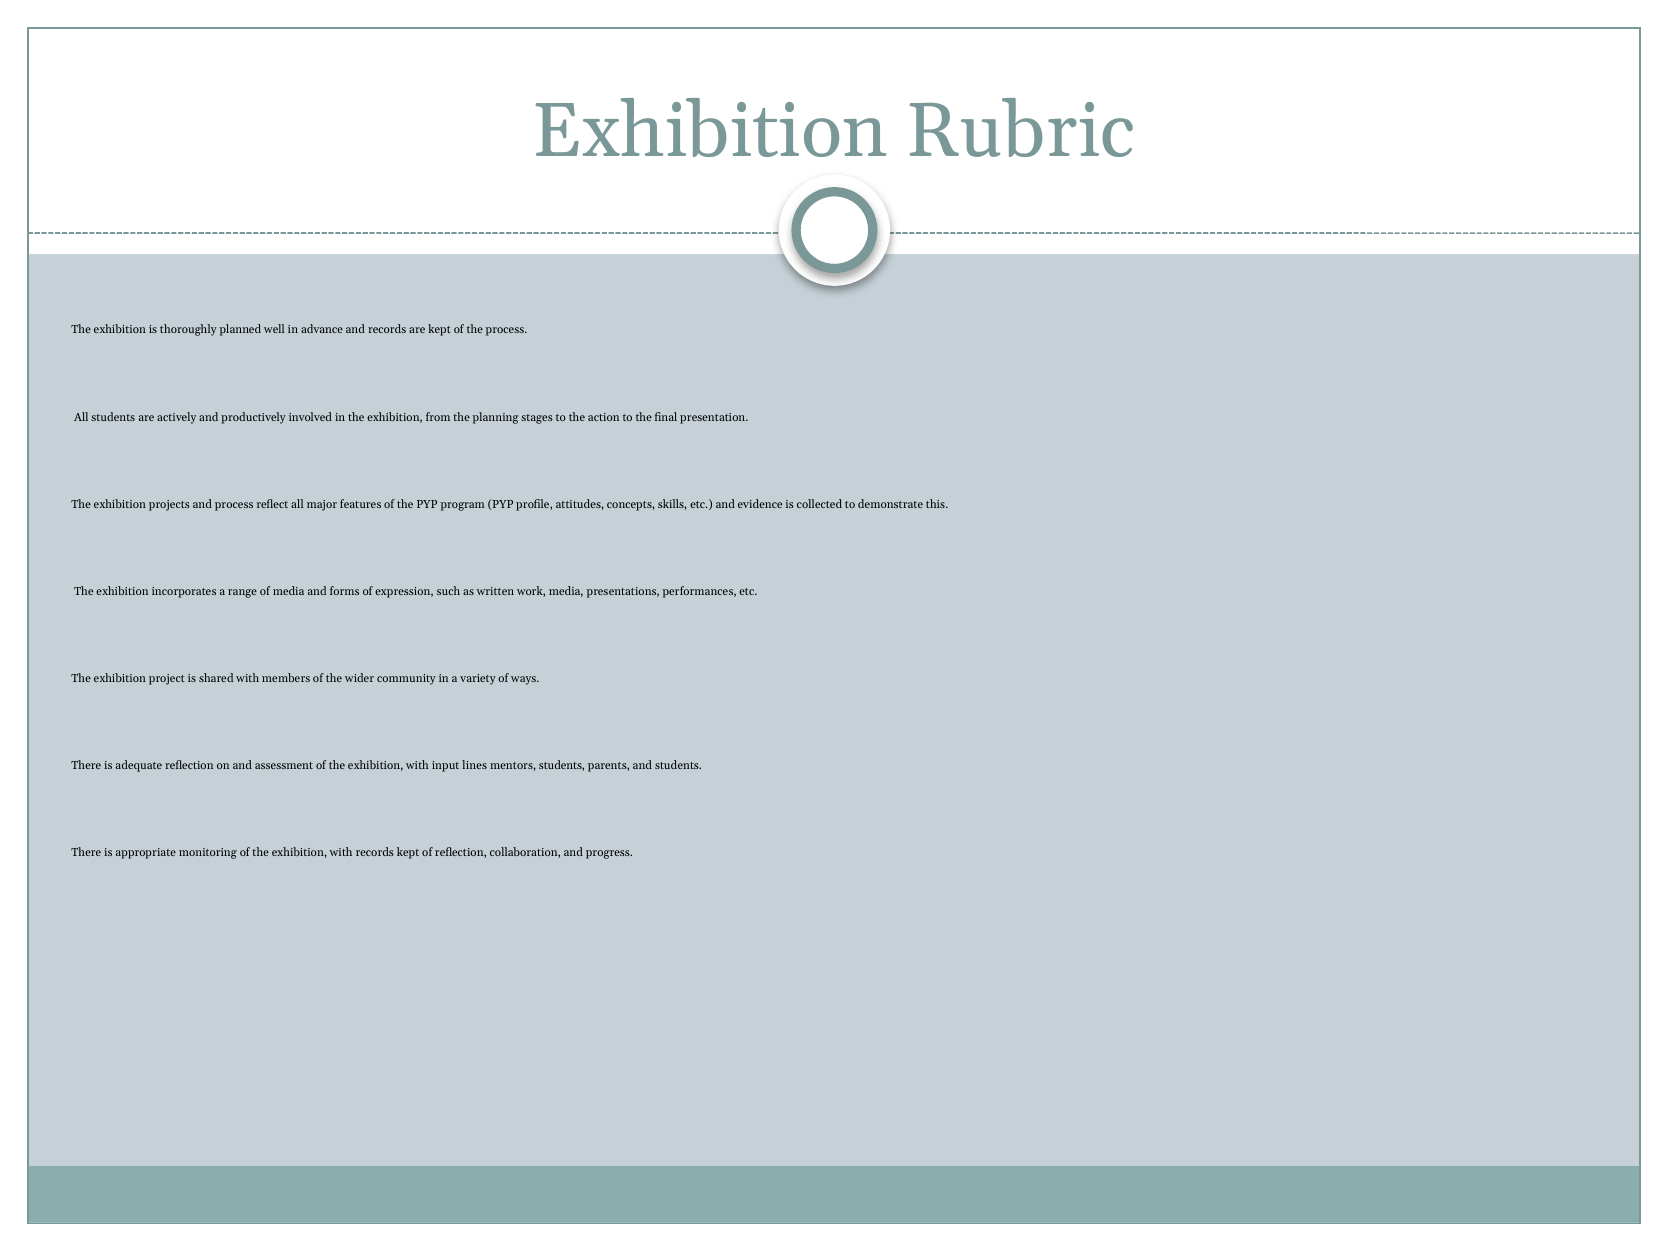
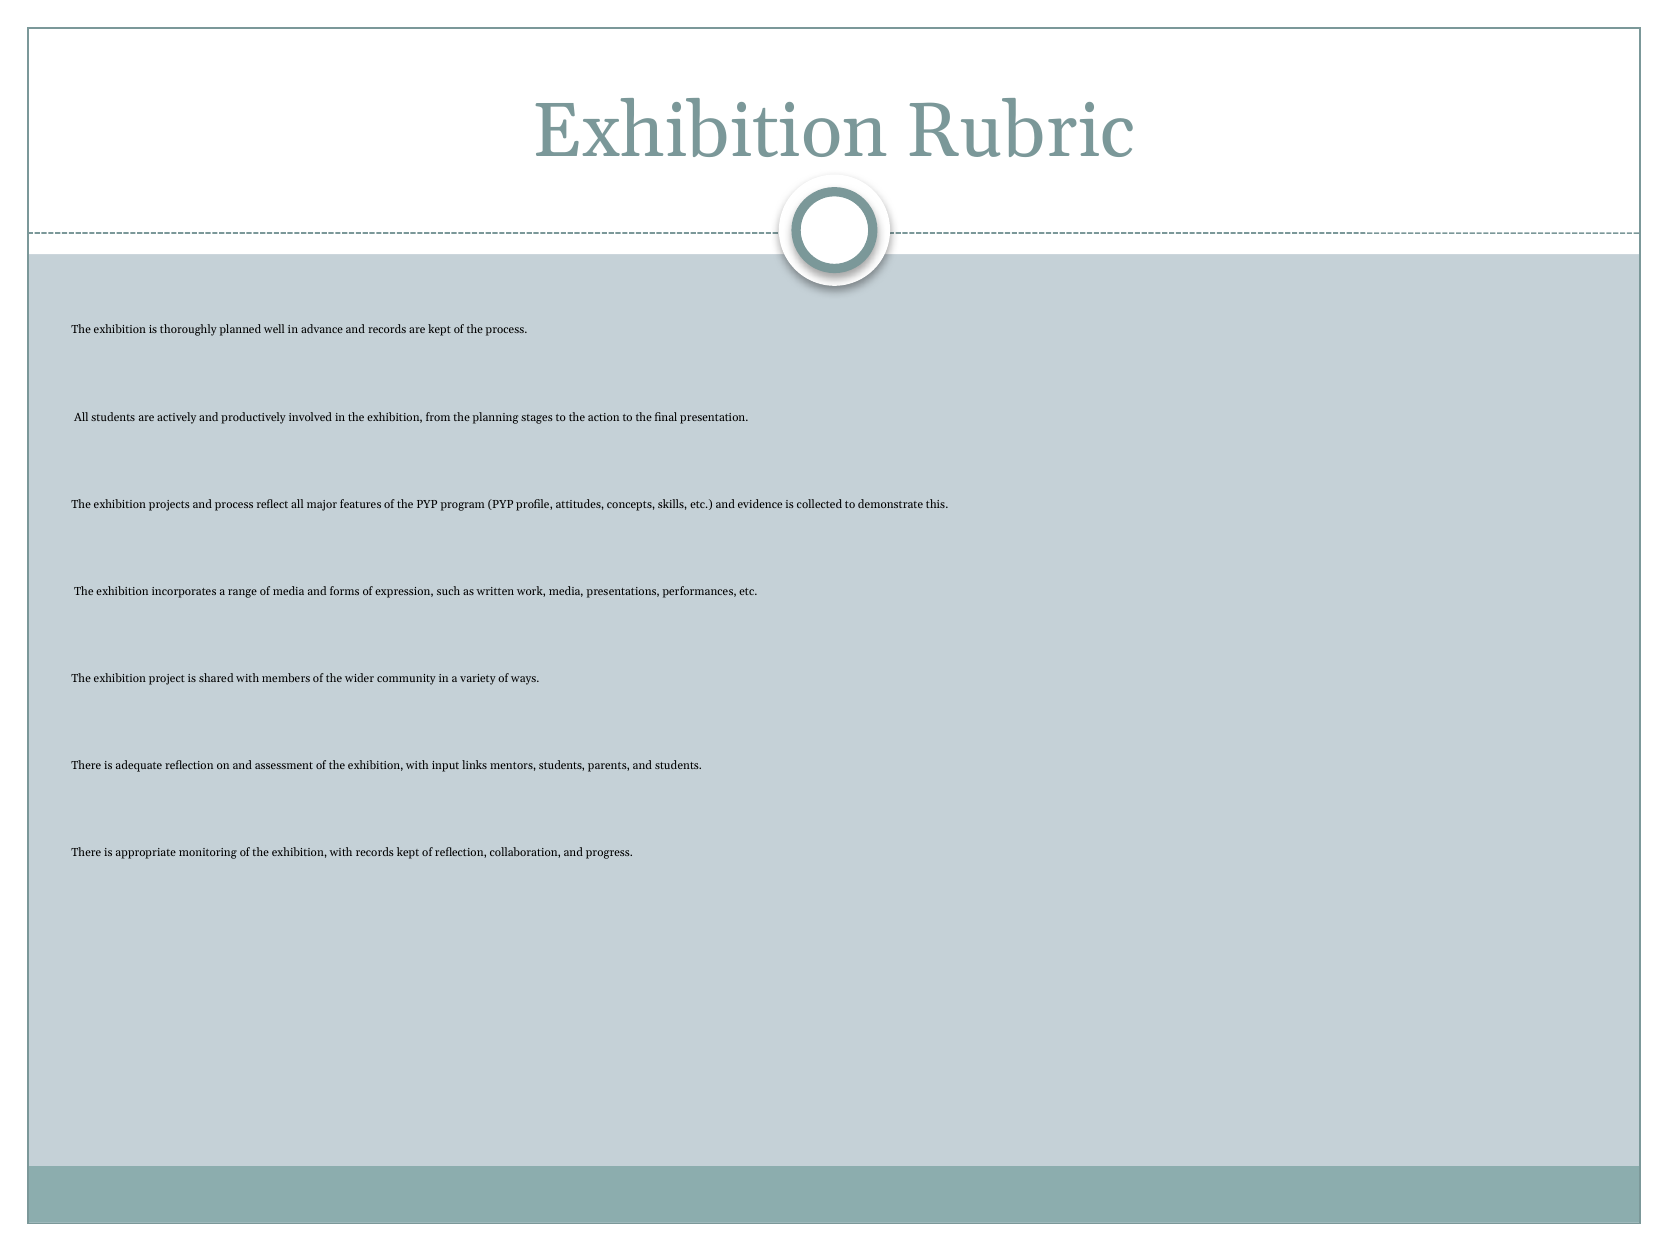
lines: lines -> links
